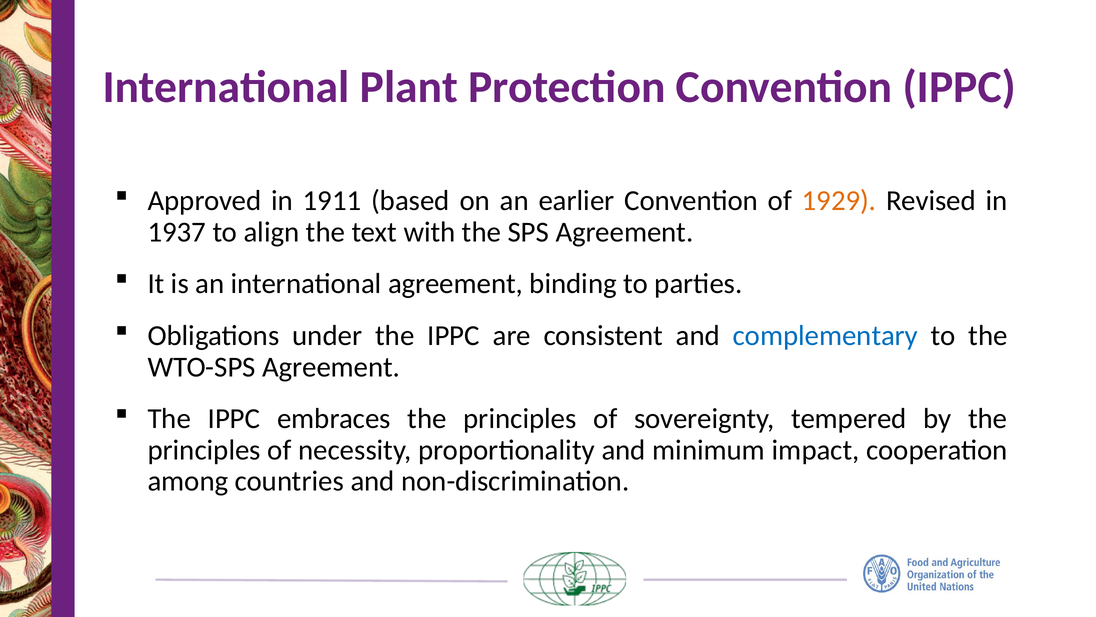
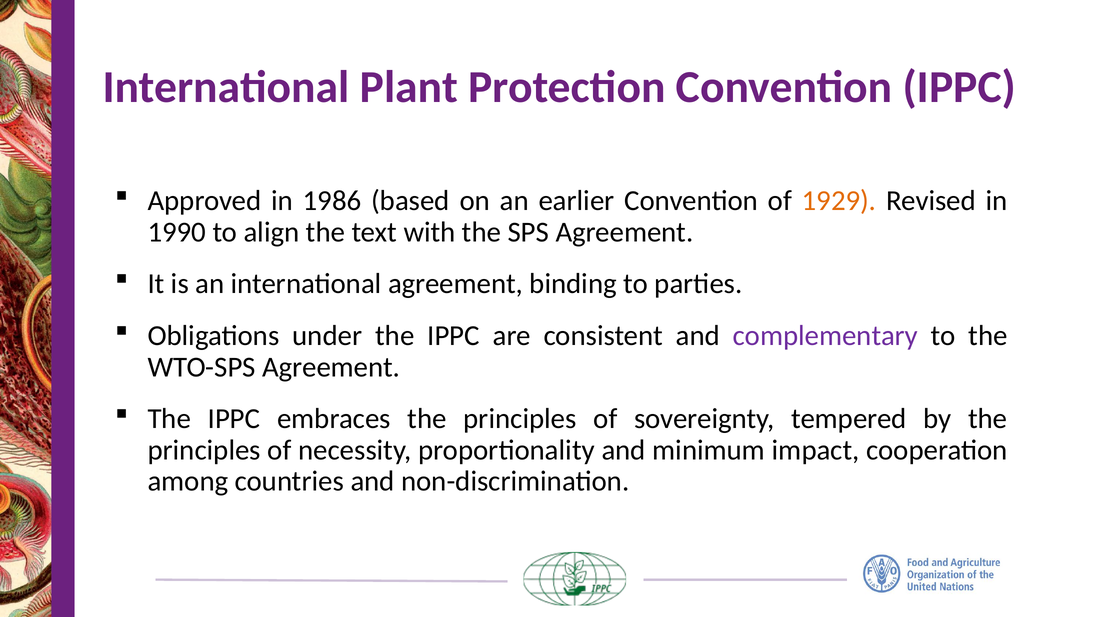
1911: 1911 -> 1986
1937: 1937 -> 1990
complementary colour: blue -> purple
